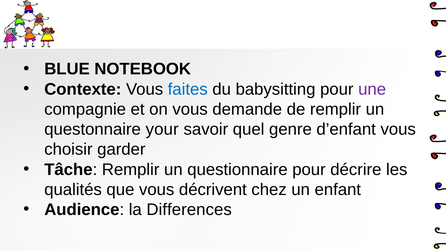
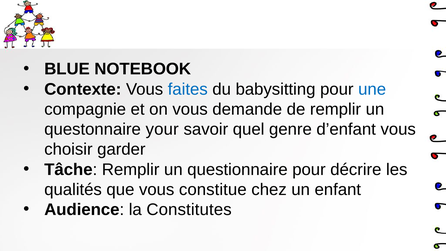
une colour: purple -> blue
décrivent: décrivent -> constitue
Differences: Differences -> Constitutes
